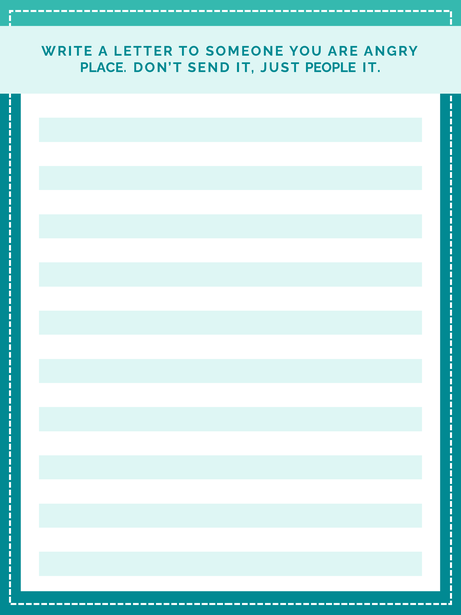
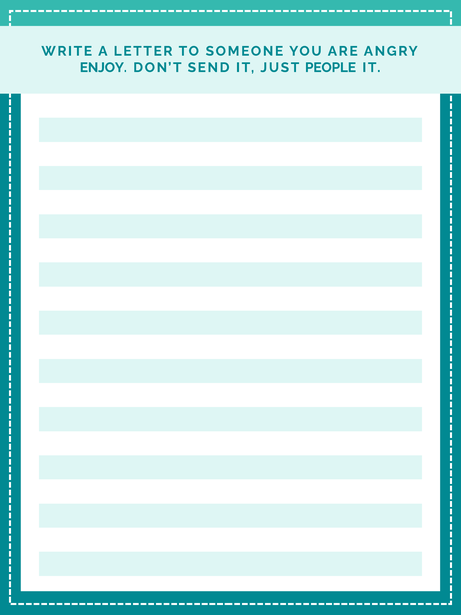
PLACE: PLACE -> ENJOY
